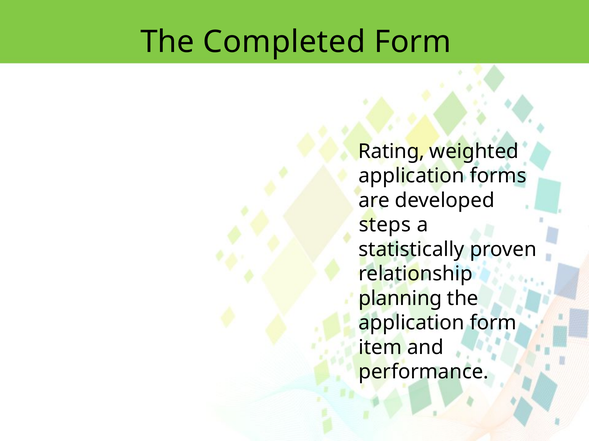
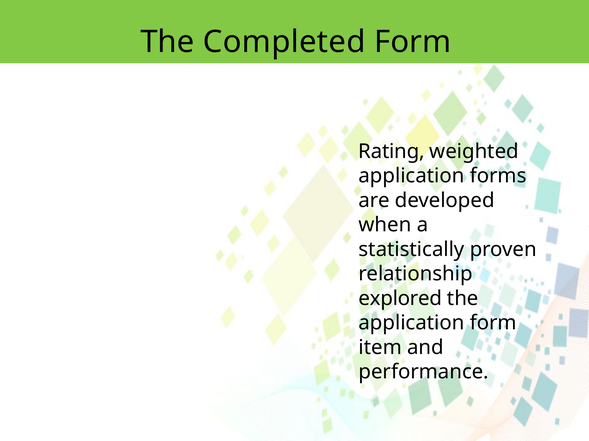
steps: steps -> when
planning: planning -> explored
